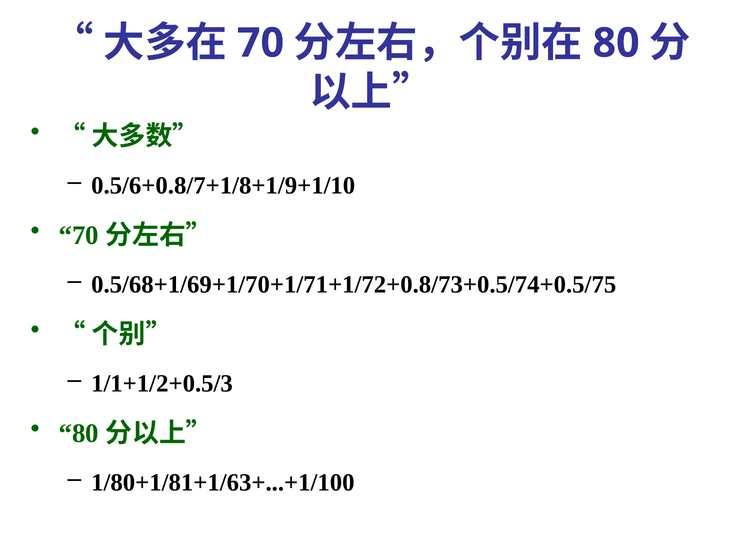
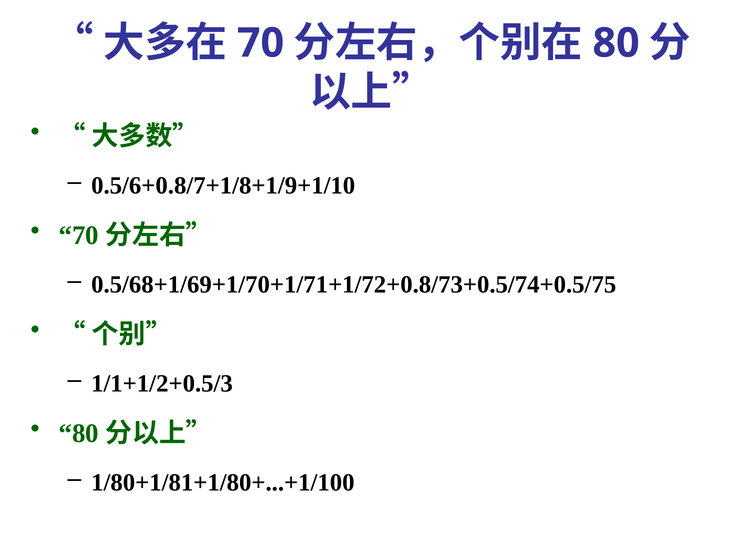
1/80+1/81+1/63+...+1/100: 1/80+1/81+1/63+...+1/100 -> 1/80+1/81+1/80+...+1/100
